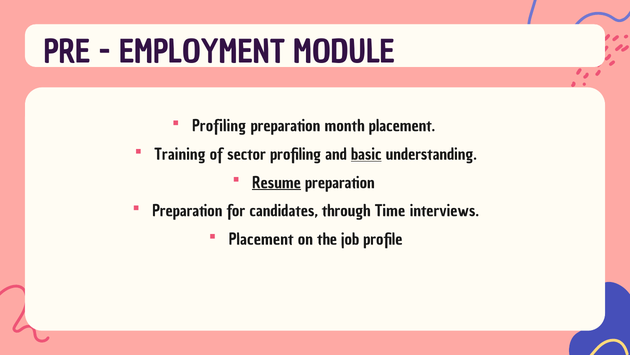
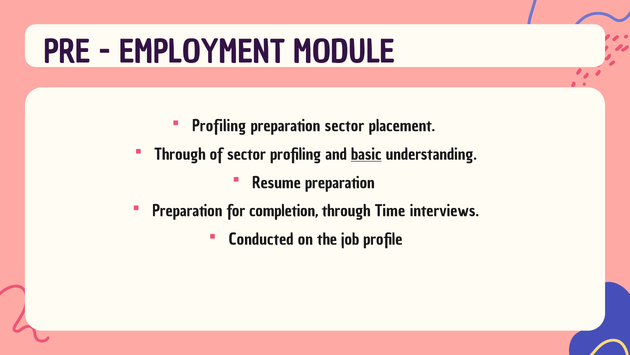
preparation month: month -> sector
Training at (180, 154): Training -> Through
Resume underline: present -> none
candidates: candidates -> completion
Placement at (261, 239): Placement -> Conducted
